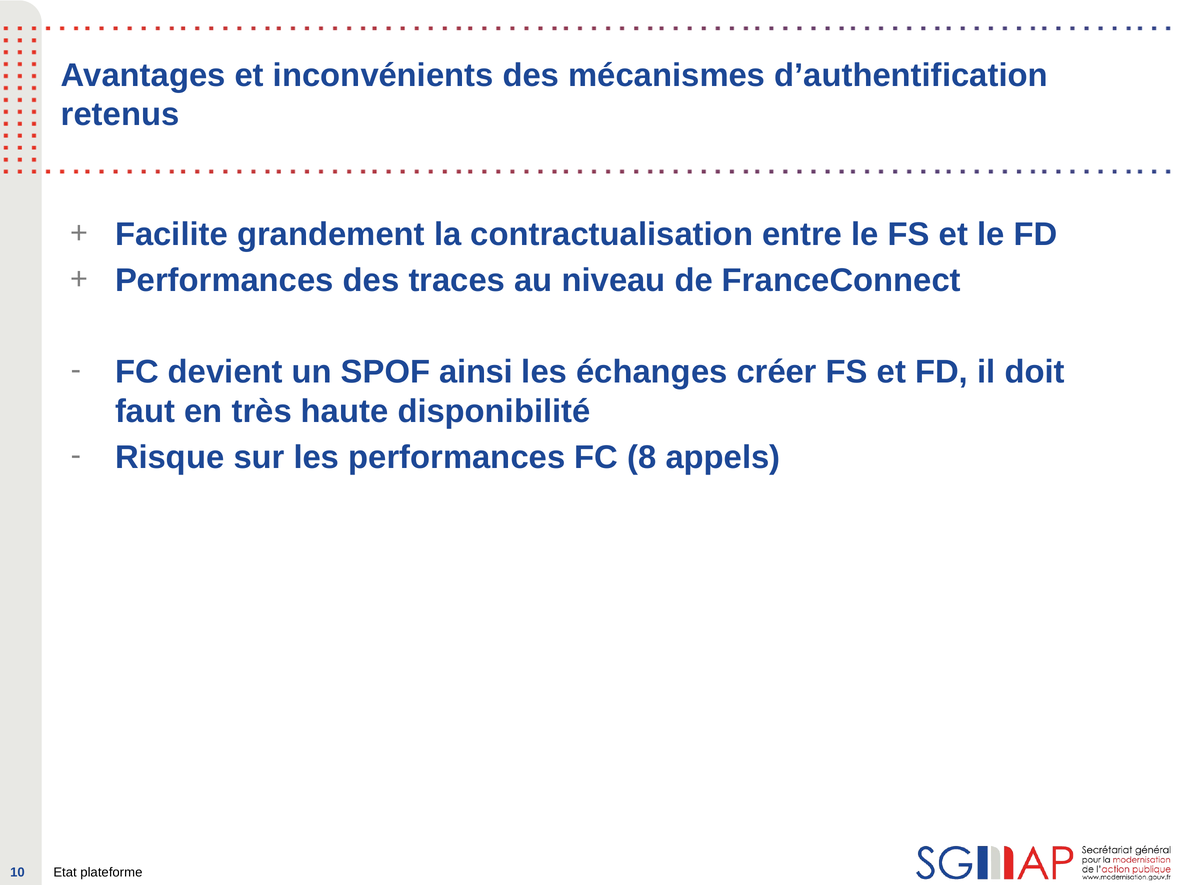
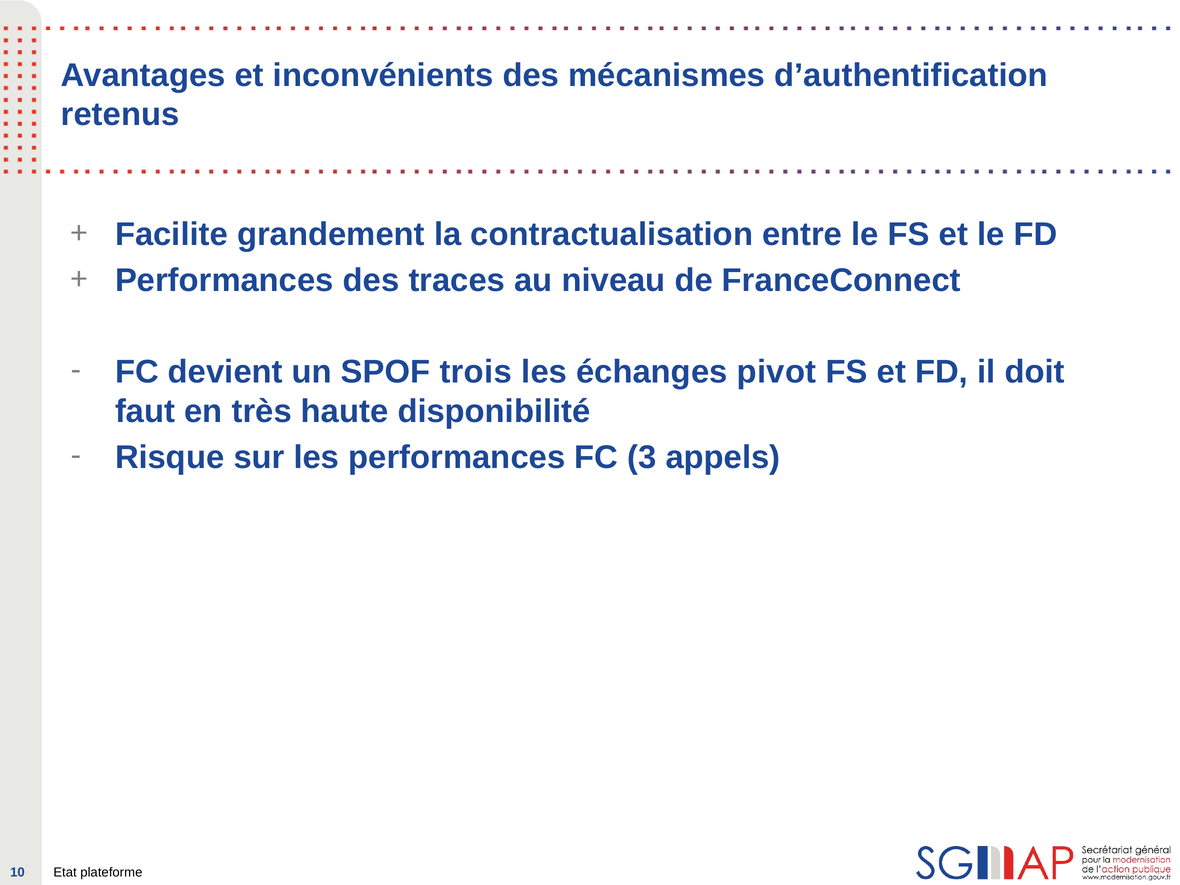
ainsi: ainsi -> trois
créer: créer -> pivot
8: 8 -> 3
